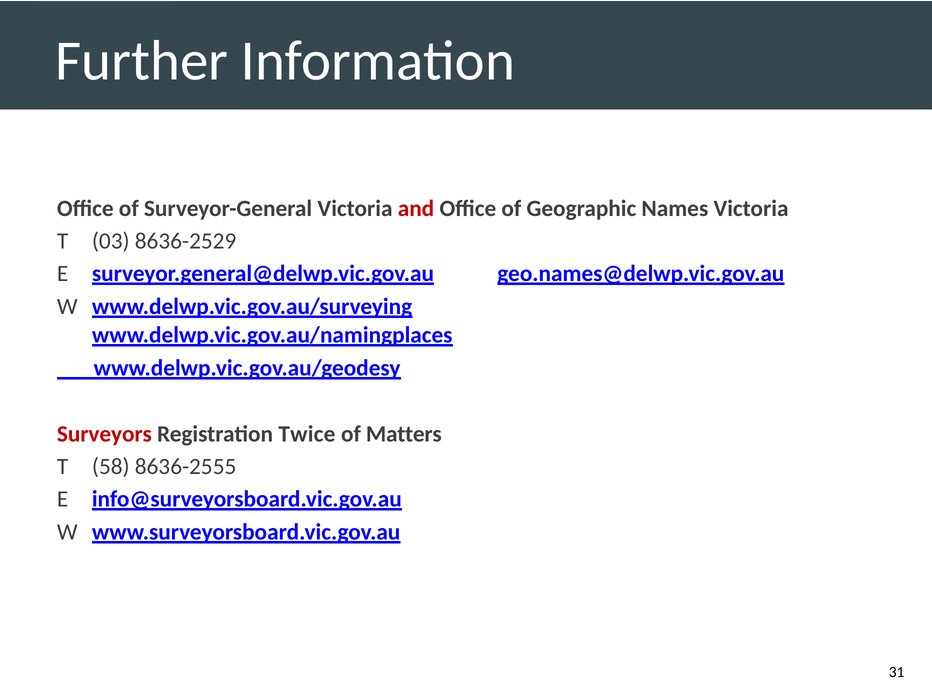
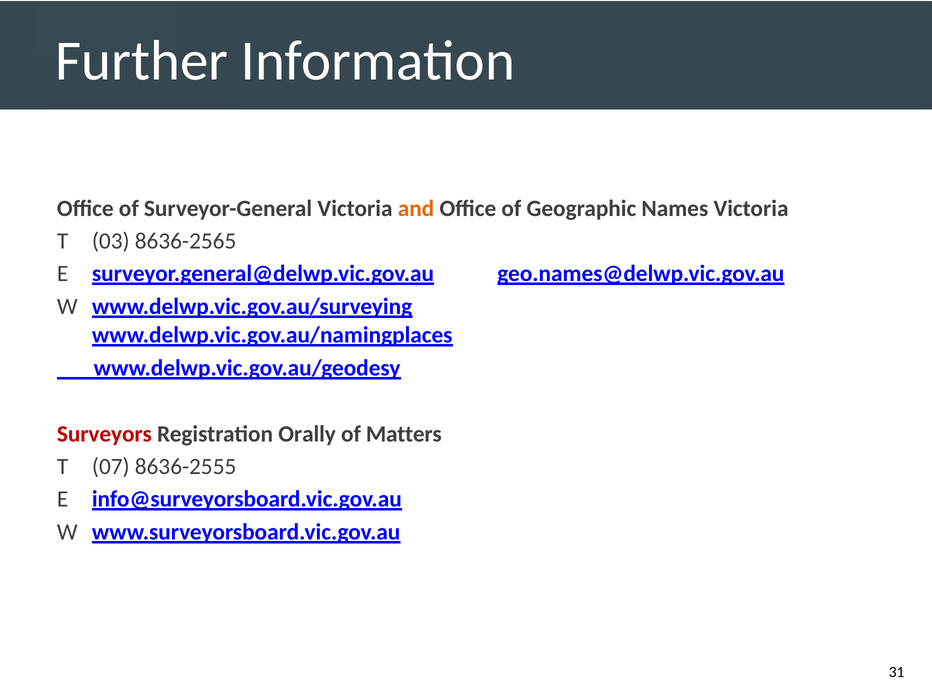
and colour: red -> orange
8636-2529: 8636-2529 -> 8636-2565
Twice: Twice -> Orally
58: 58 -> 07
